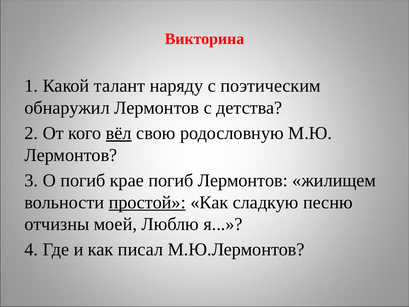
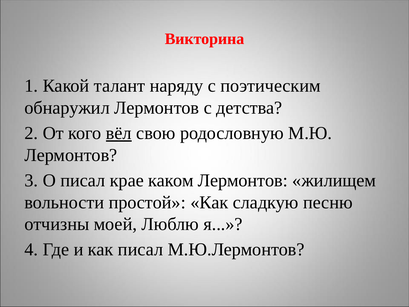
О погиб: погиб -> писал
крае погиб: погиб -> каком
простой underline: present -> none
